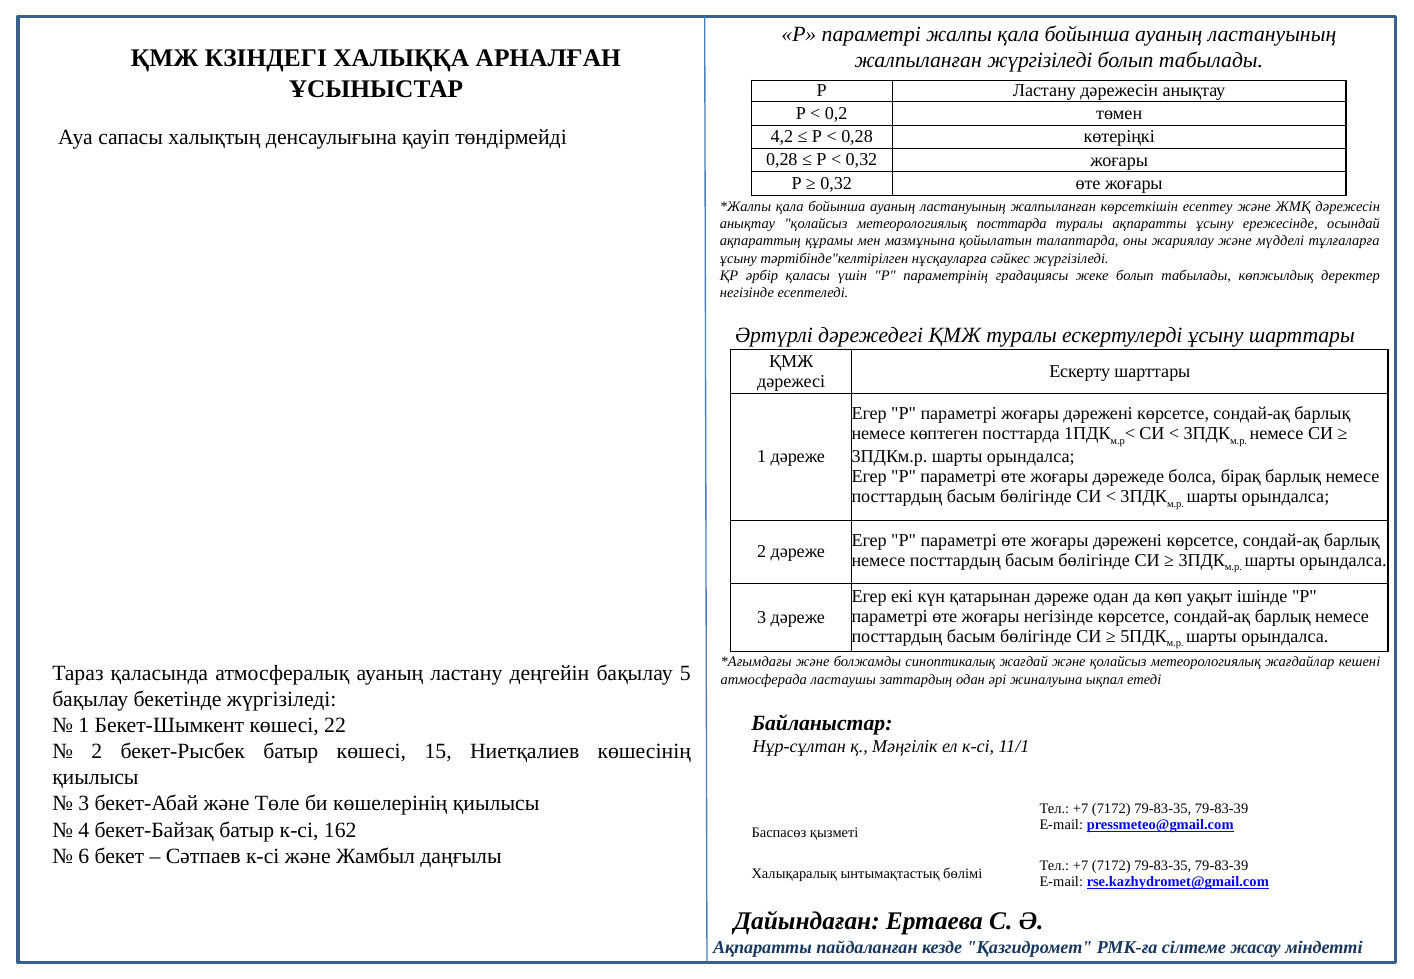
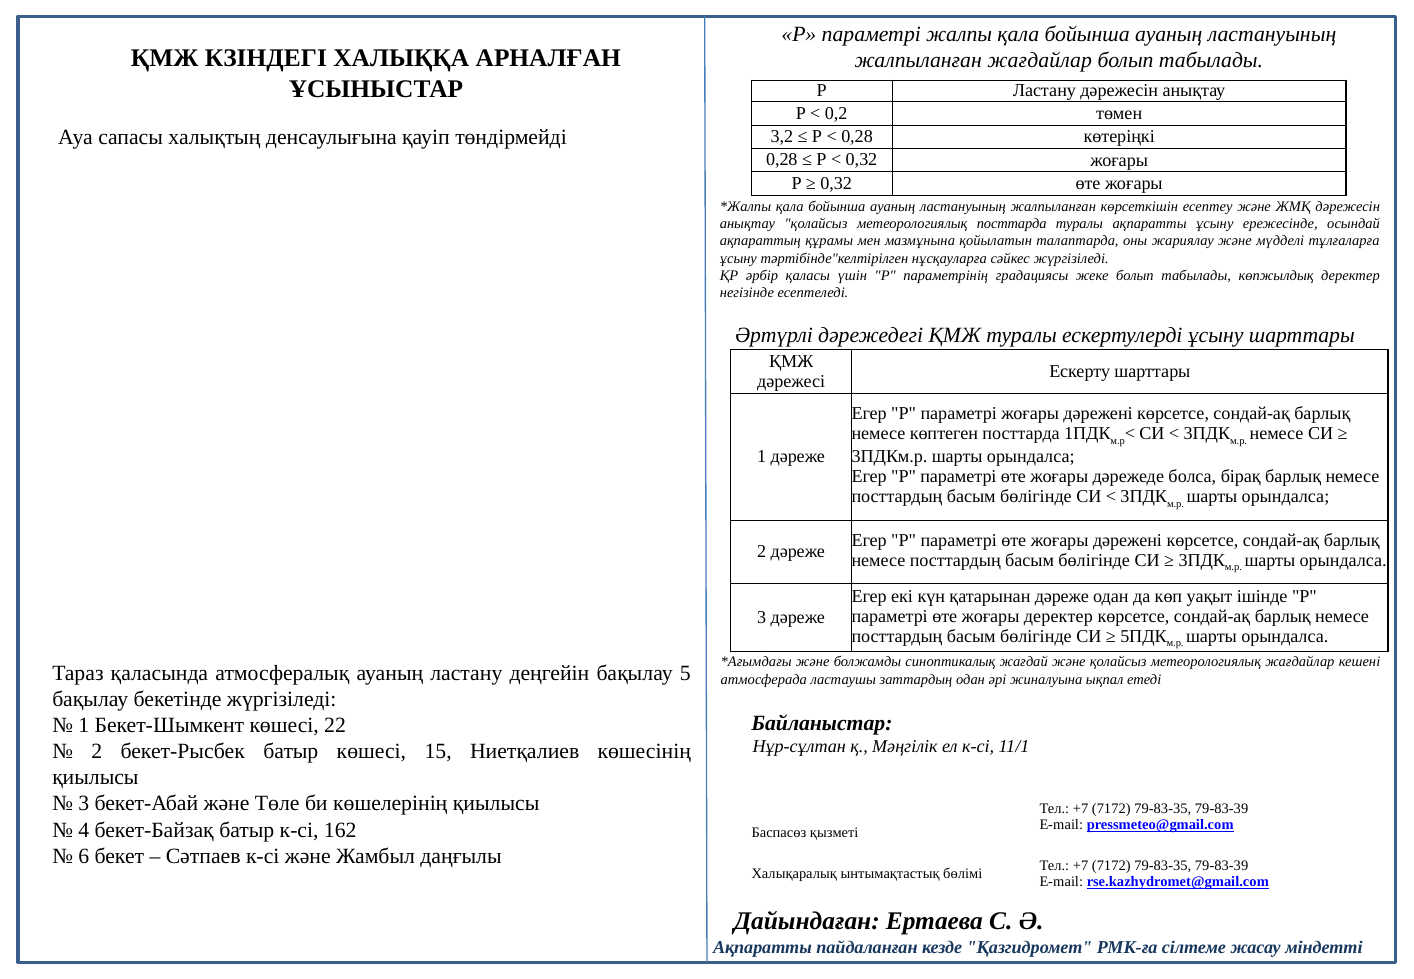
жалпыланған жүргізіледі: жүргізіледі -> жағдайлар
4,2: 4,2 -> 3,2
жоғары негізінде: негізінде -> деректер
